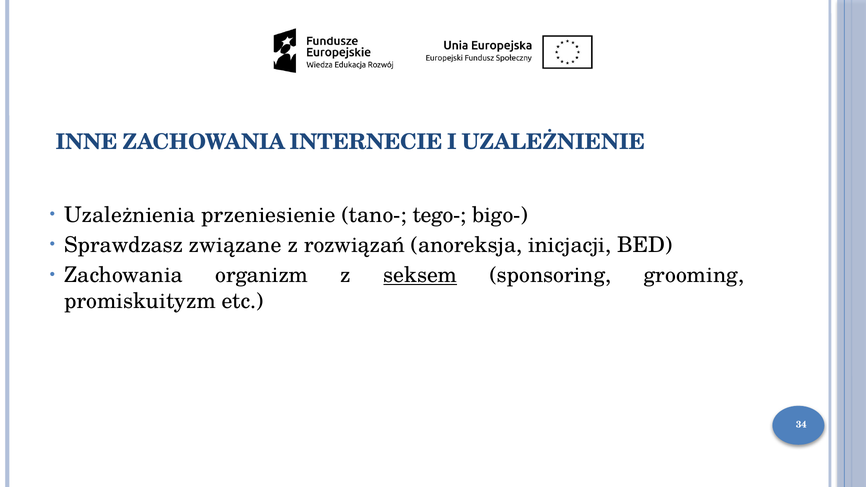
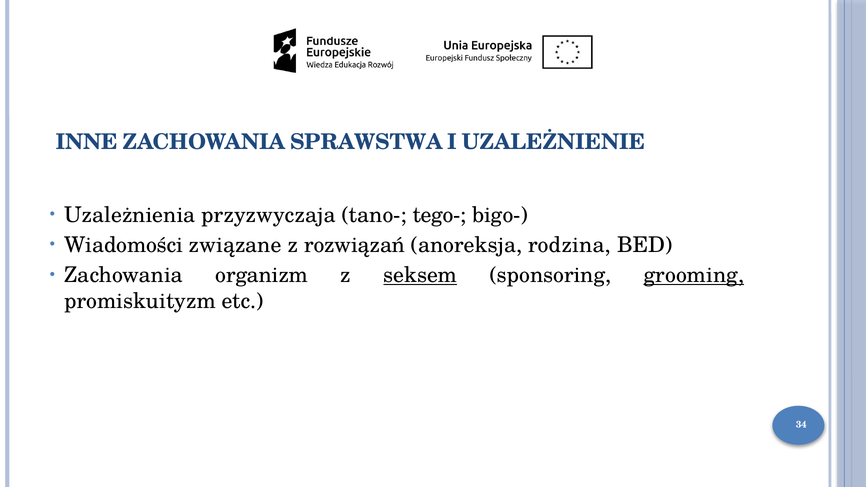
INTERNECIE: INTERNECIE -> SPRAWSTWA
przeniesienie: przeniesienie -> przyzwyczaja
Sprawdzasz: Sprawdzasz -> Wiadomości
inicjacji: inicjacji -> rodzina
grooming underline: none -> present
